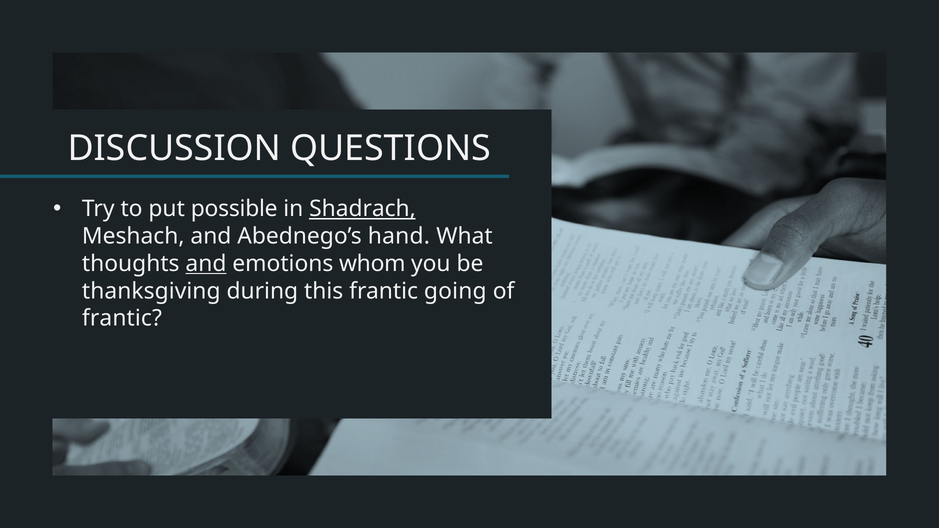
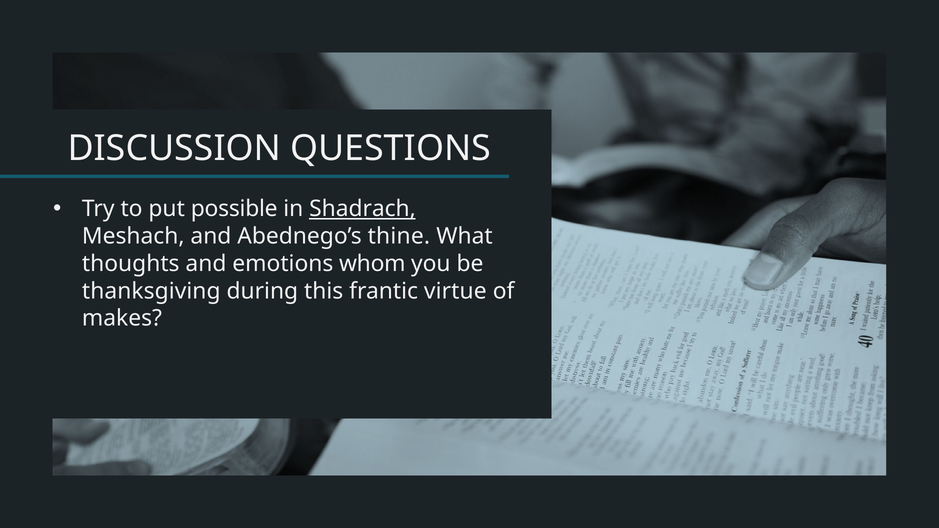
hand: hand -> thine
and at (206, 264) underline: present -> none
going: going -> virtue
frantic at (122, 319): frantic -> makes
